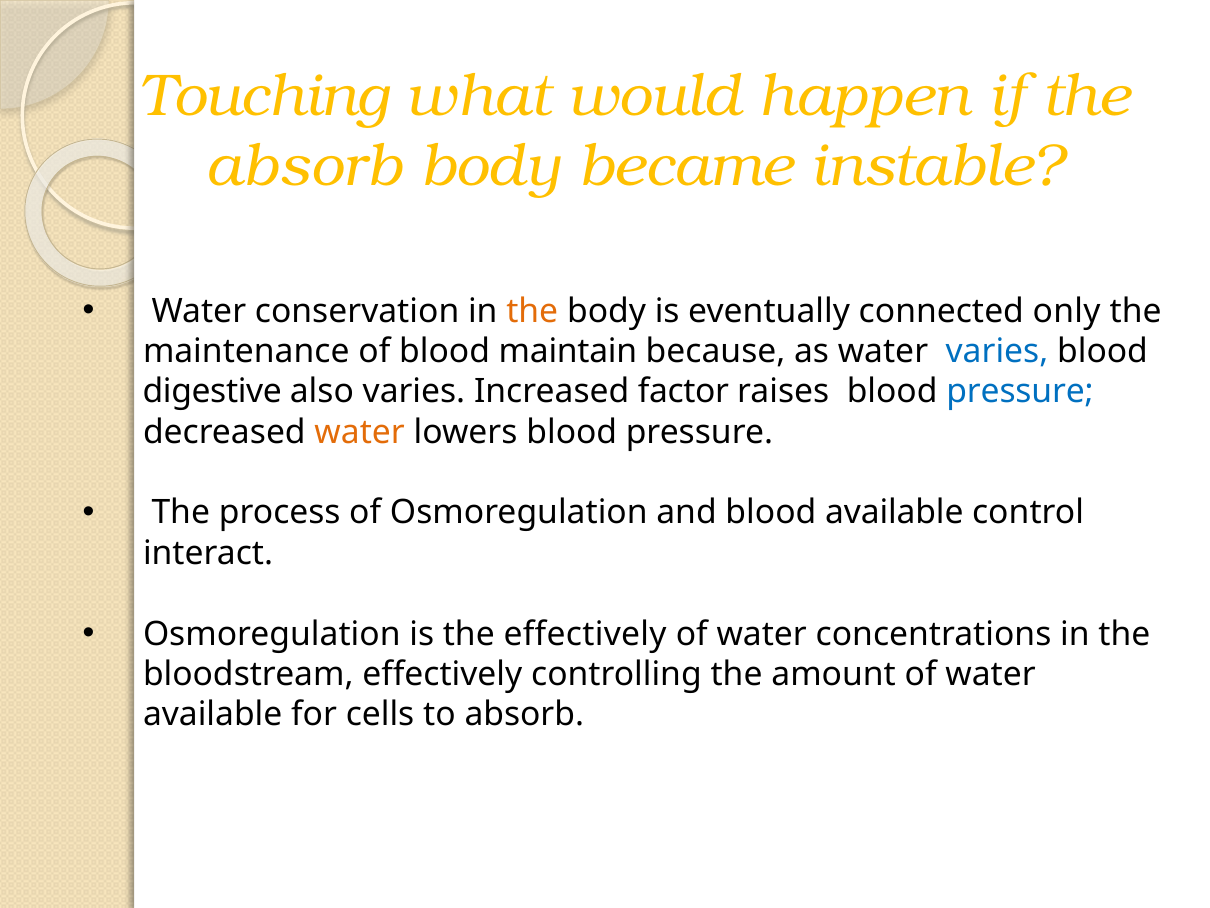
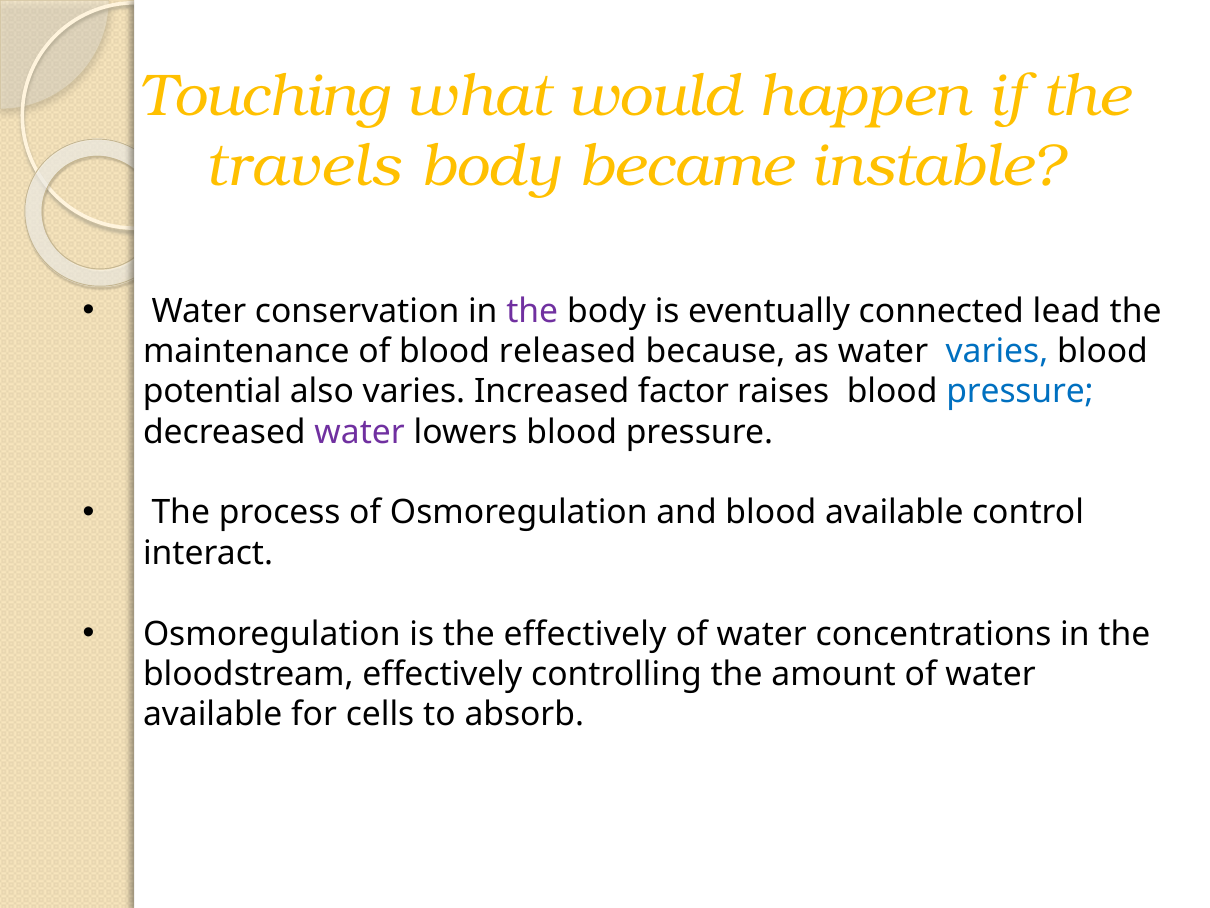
absorb at (304, 166): absorb -> travels
the at (532, 311) colour: orange -> purple
only: only -> lead
maintain: maintain -> released
digestive: digestive -> potential
water at (360, 432) colour: orange -> purple
